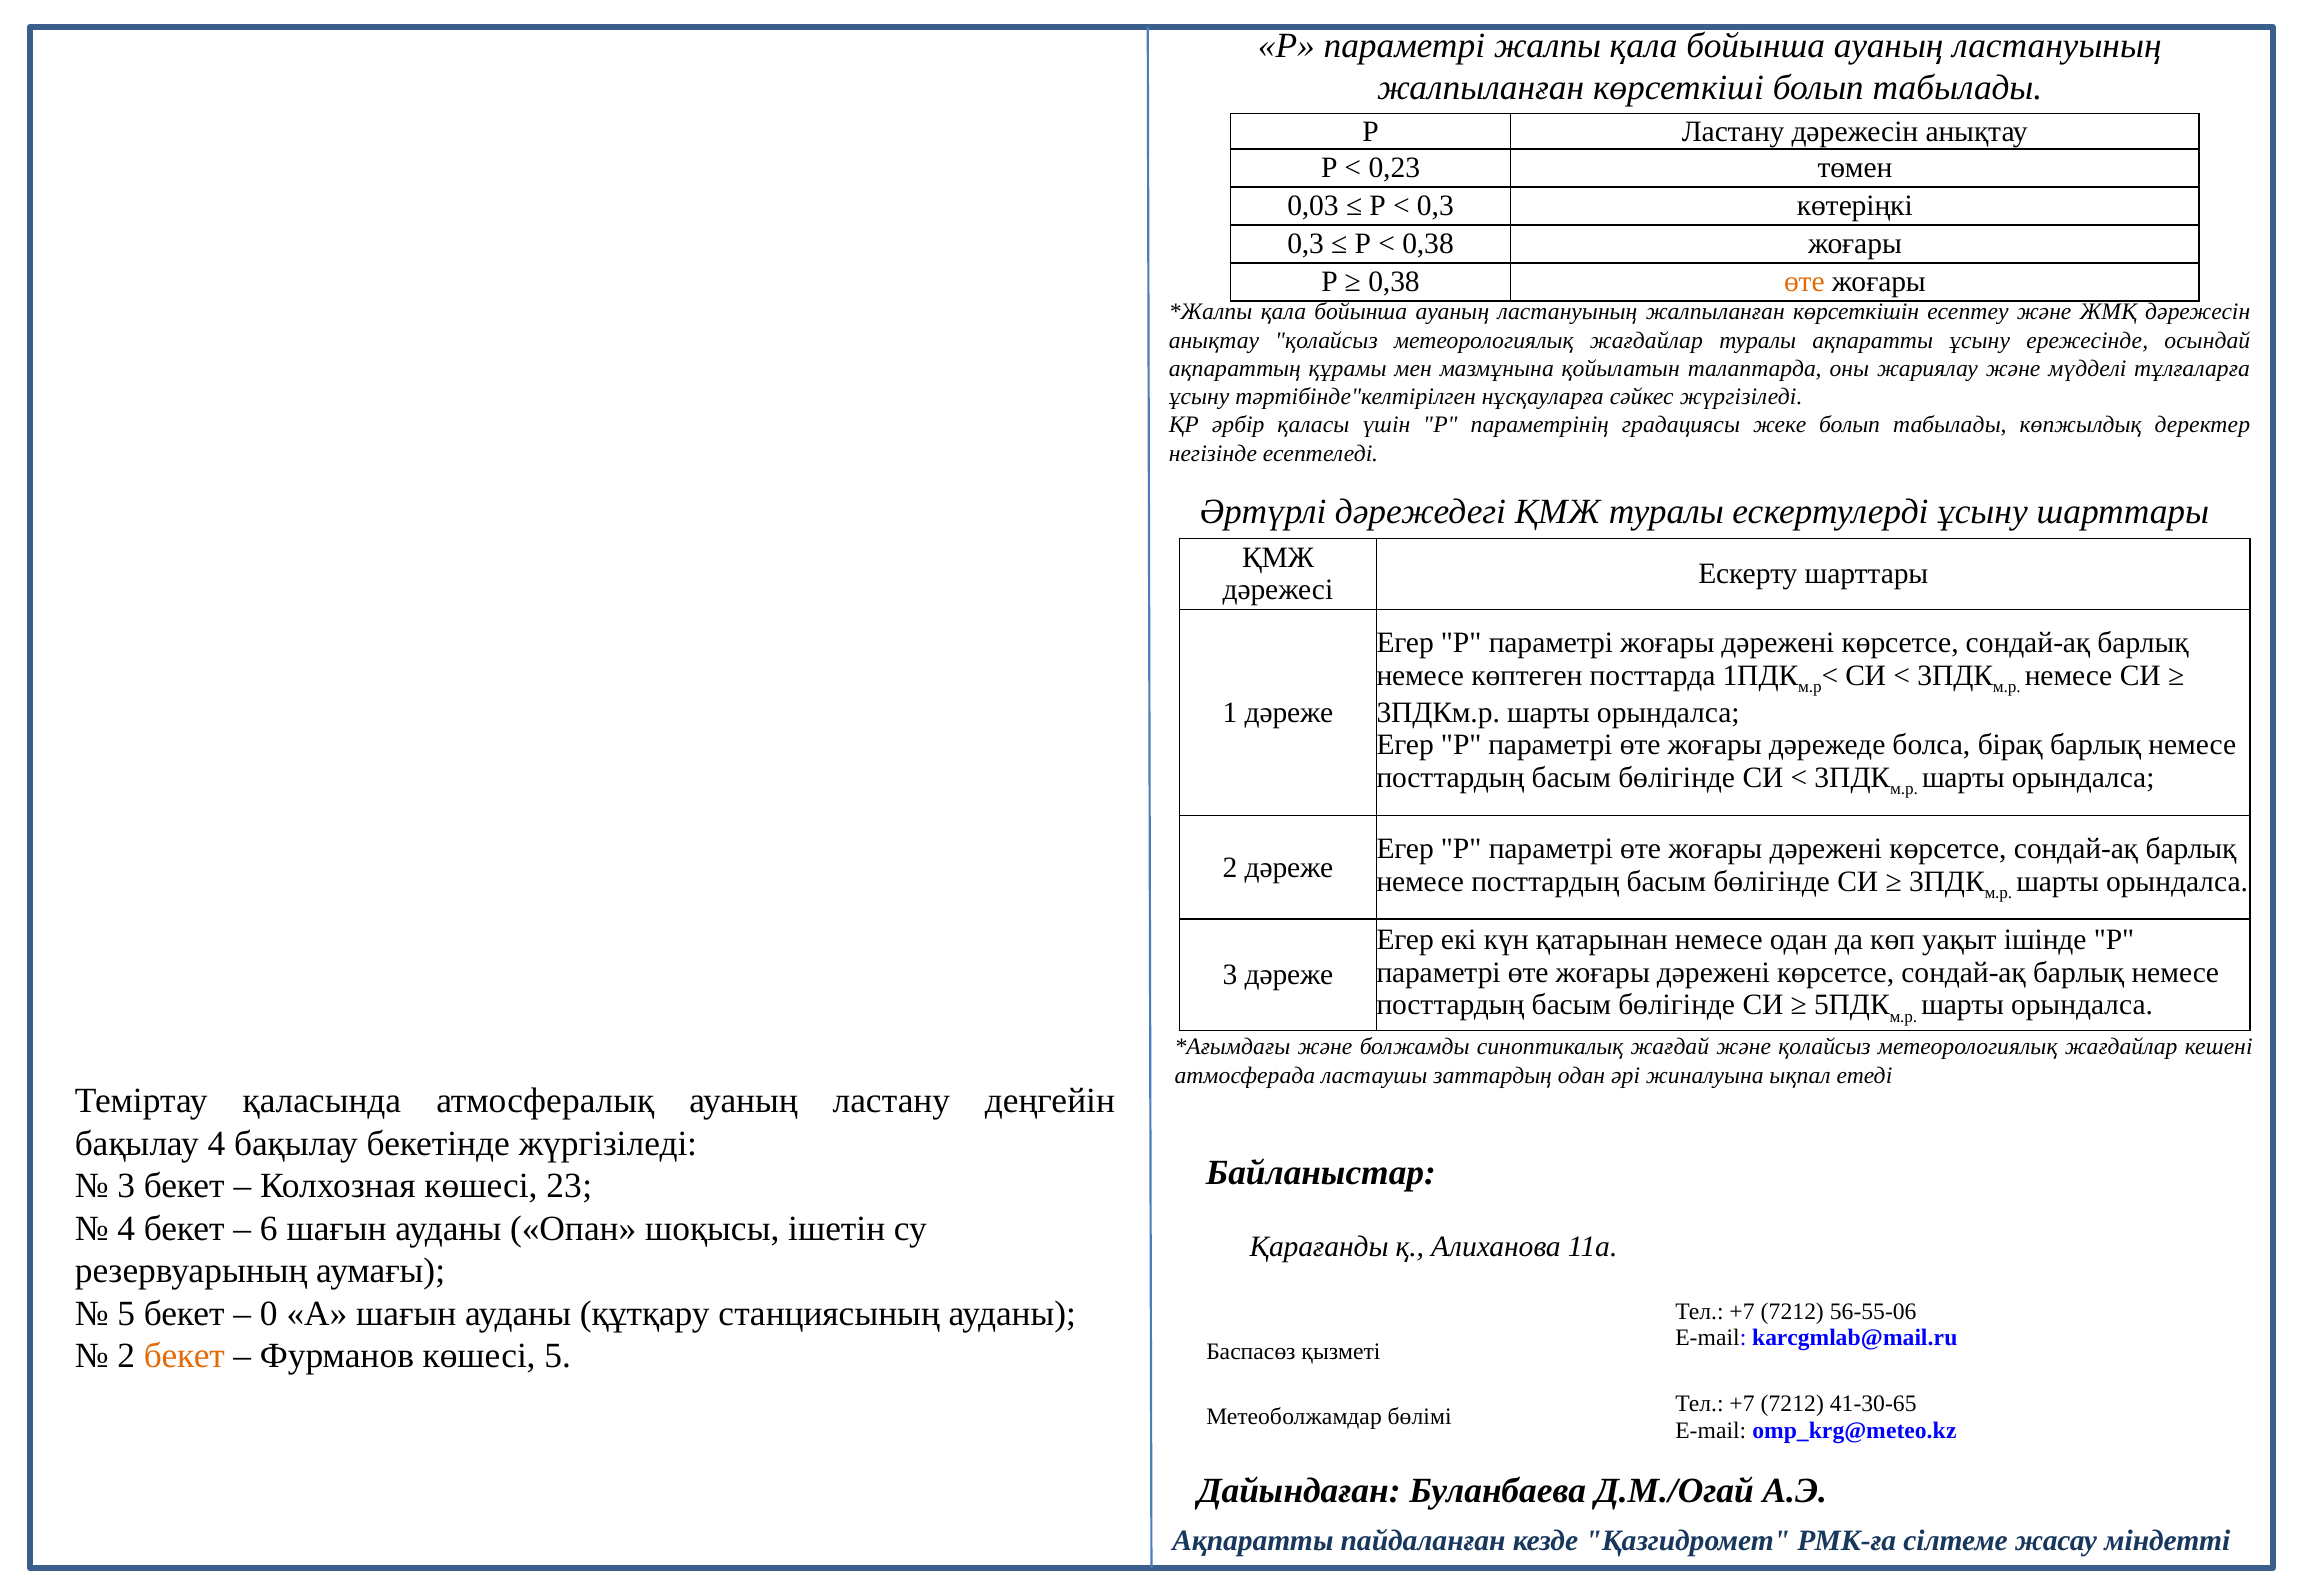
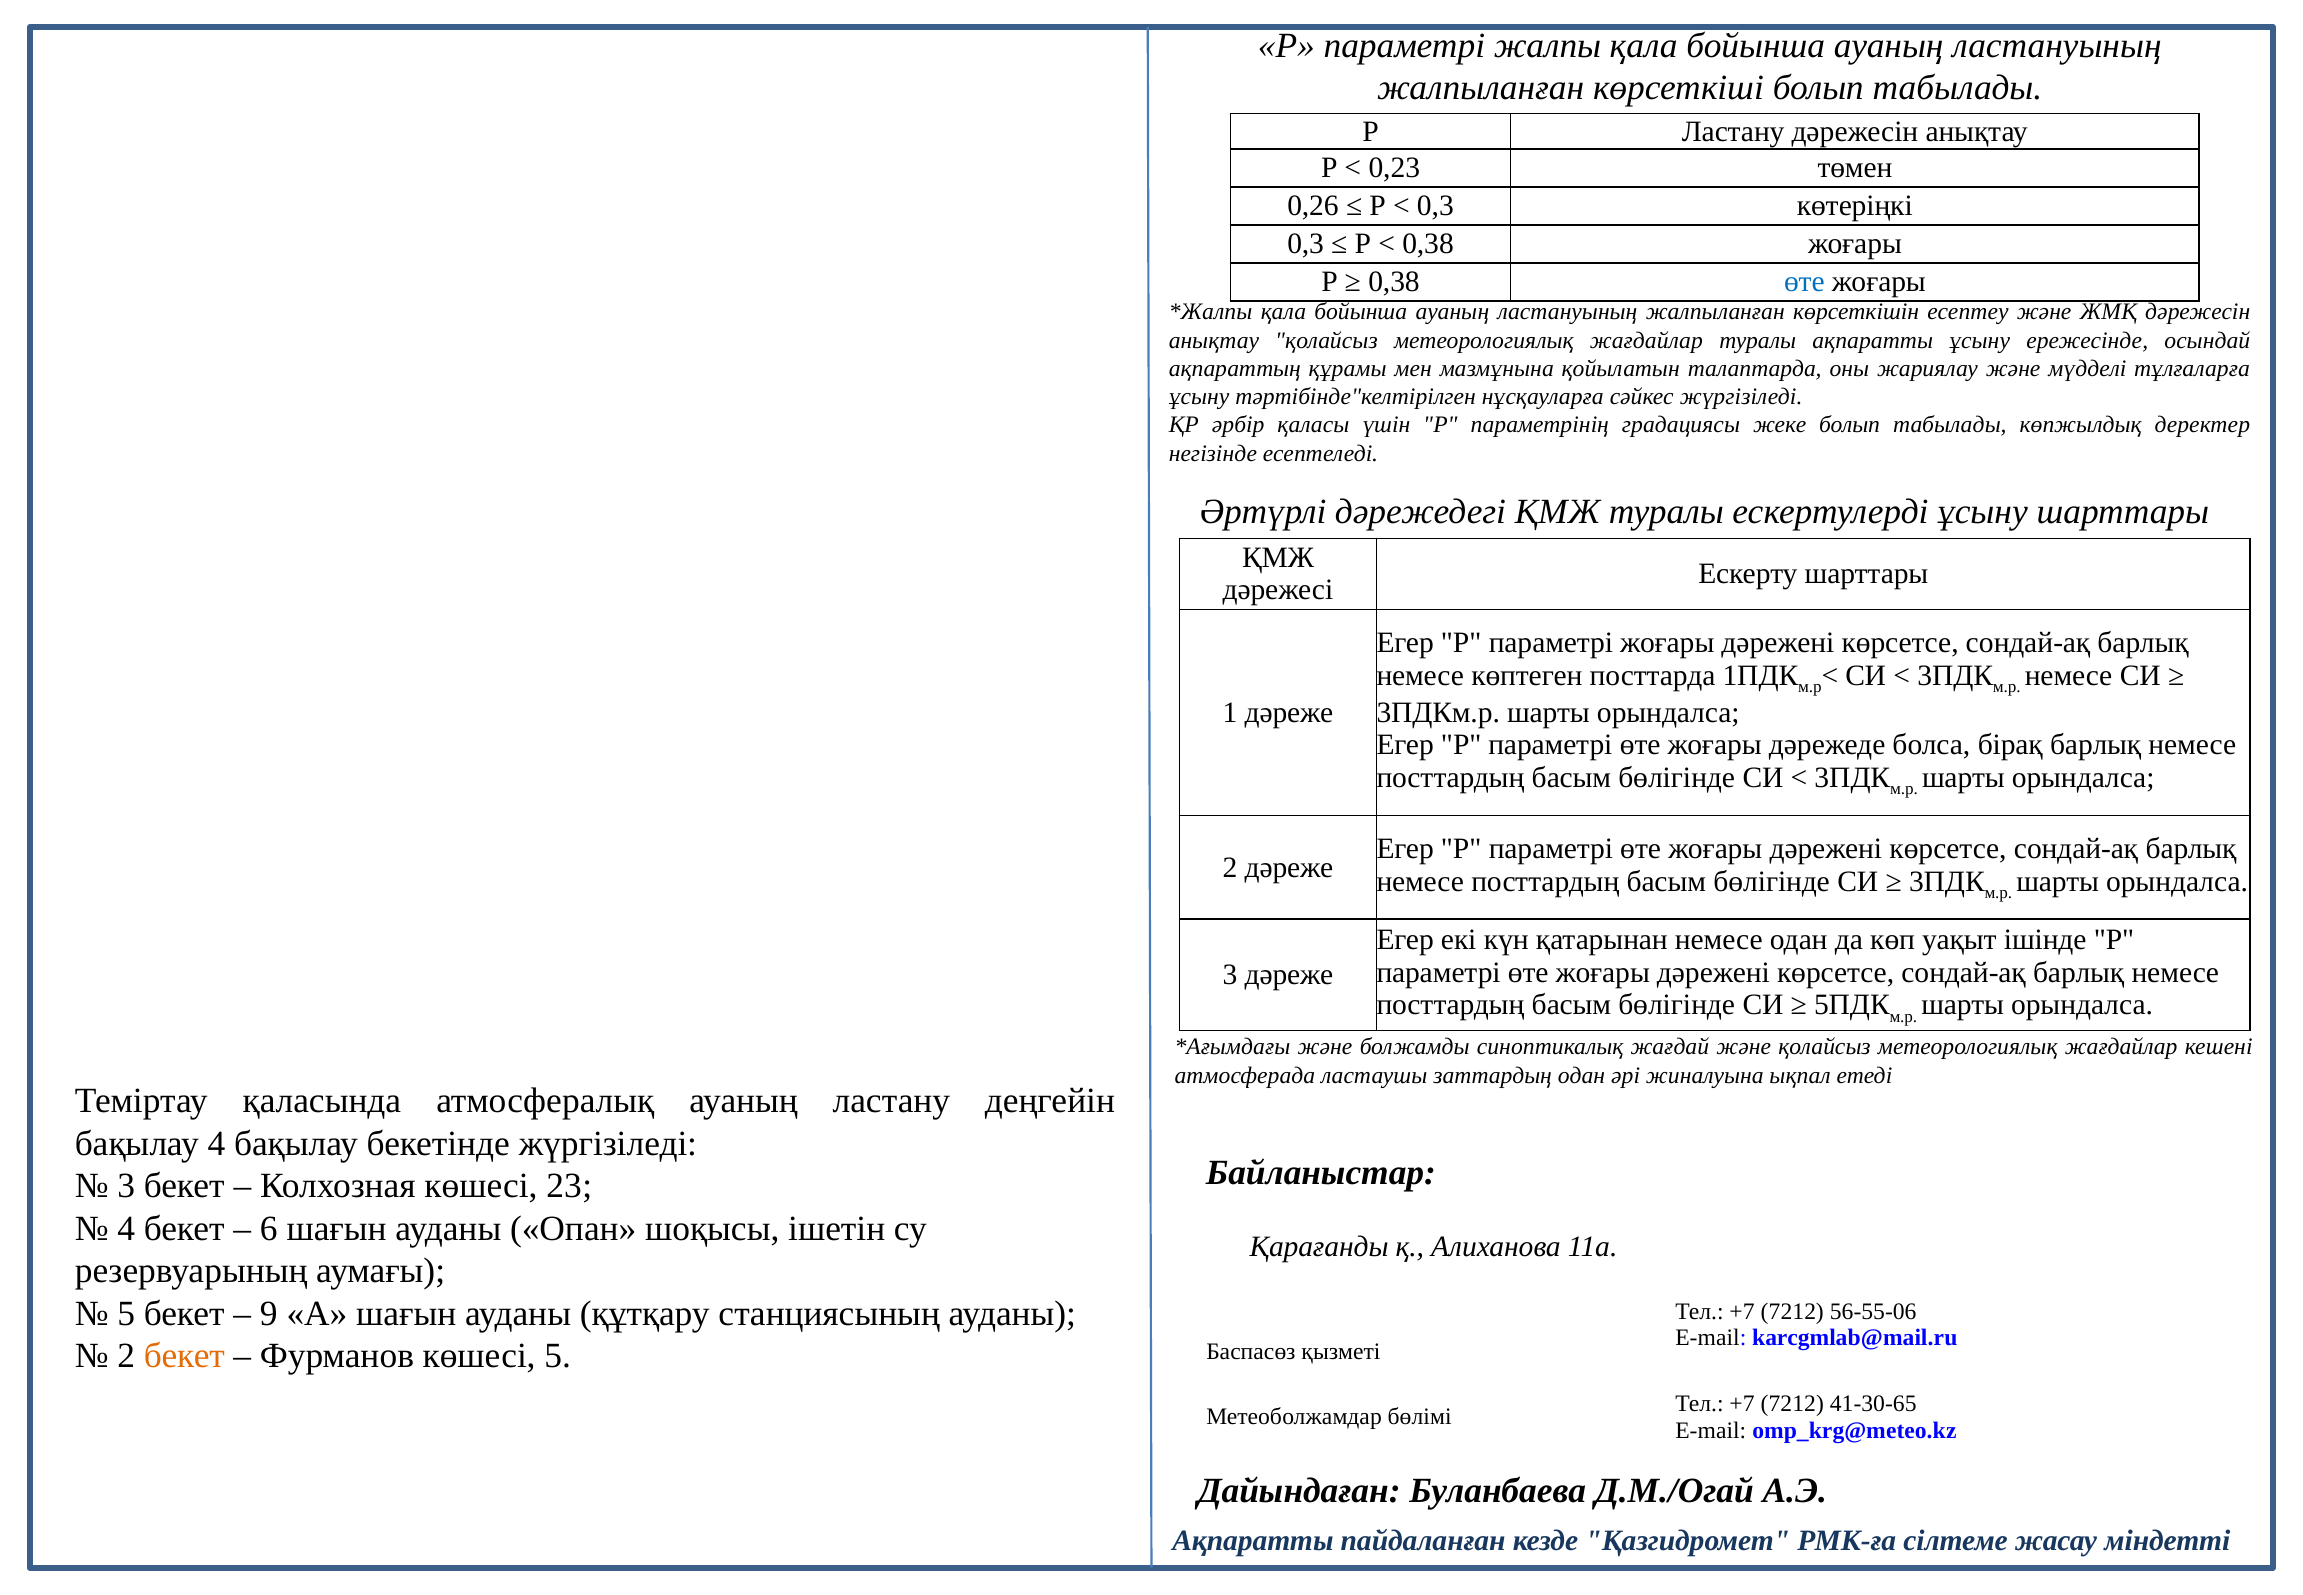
0,03: 0,03 -> 0,26
өте at (1804, 282) colour: orange -> blue
0: 0 -> 9
